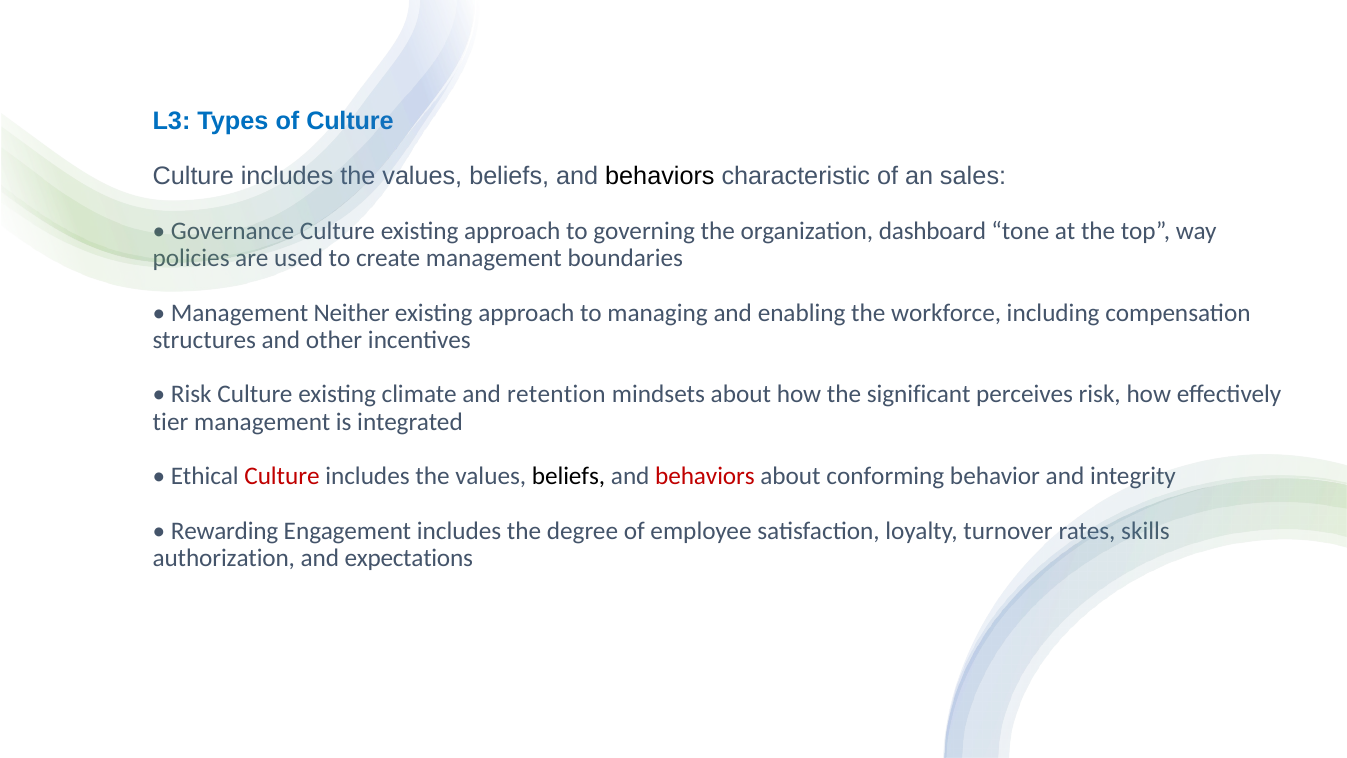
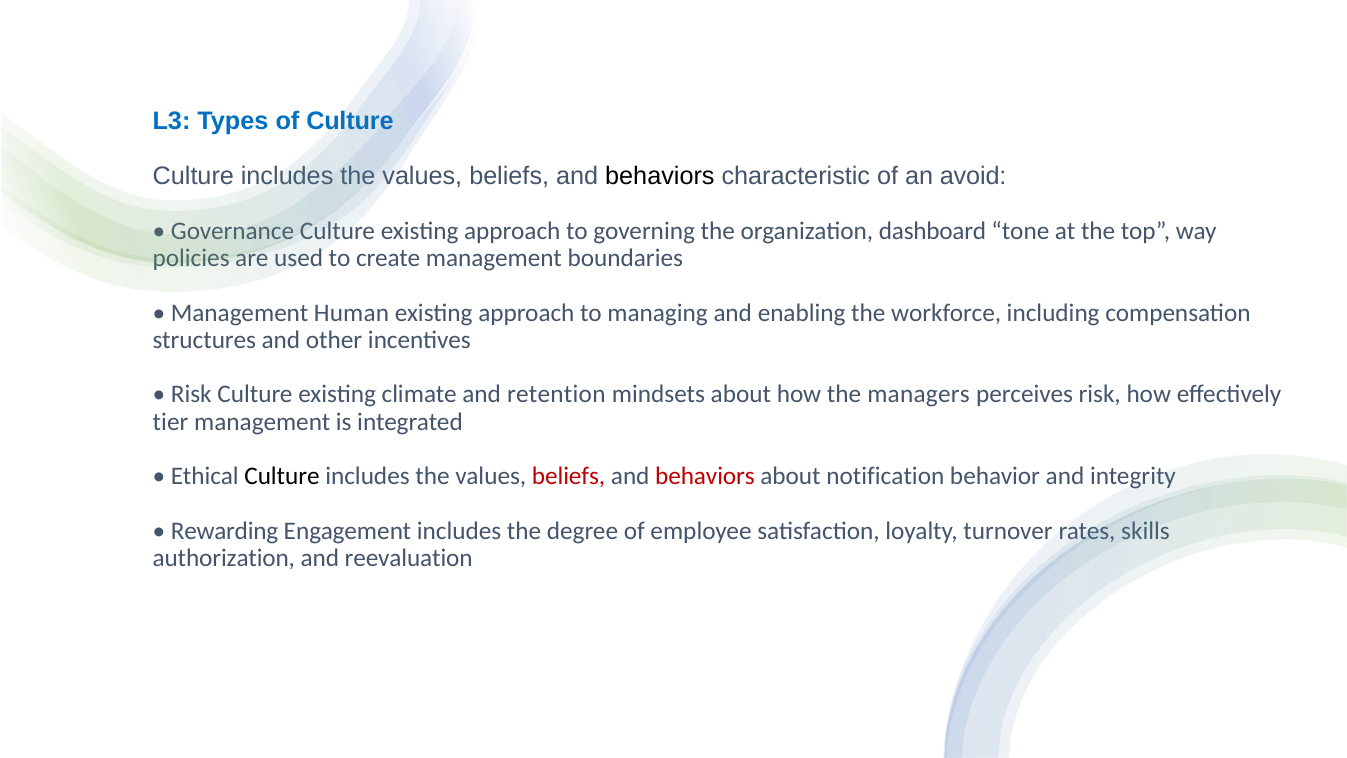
sales: sales -> avoid
Neither: Neither -> Human
significant: significant -> managers
Culture at (282, 476) colour: red -> black
beliefs at (569, 476) colour: black -> red
conforming: conforming -> notification
expectations: expectations -> reevaluation
